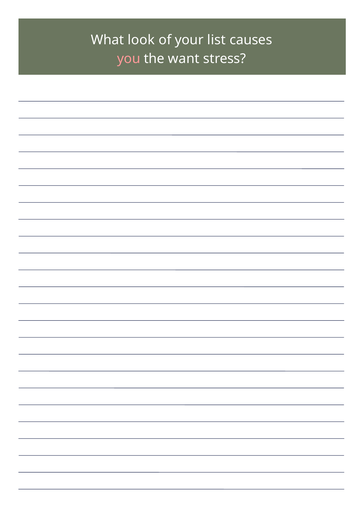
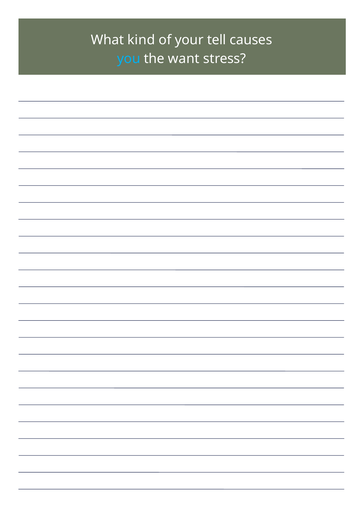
look: look -> kind
list: list -> tell
you colour: pink -> light blue
